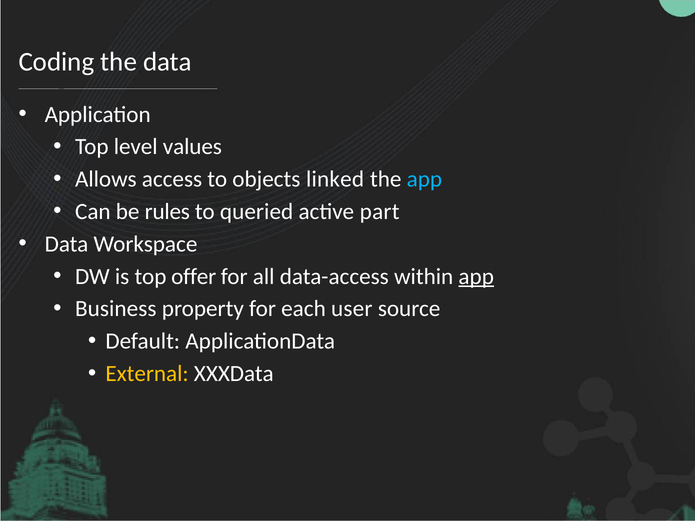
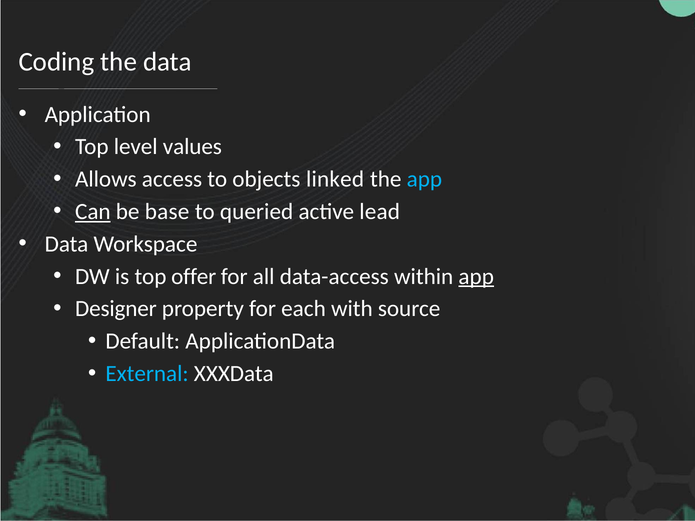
Can underline: none -> present
rules: rules -> base
part: part -> lead
Business: Business -> Designer
user: user -> with
External colour: yellow -> light blue
